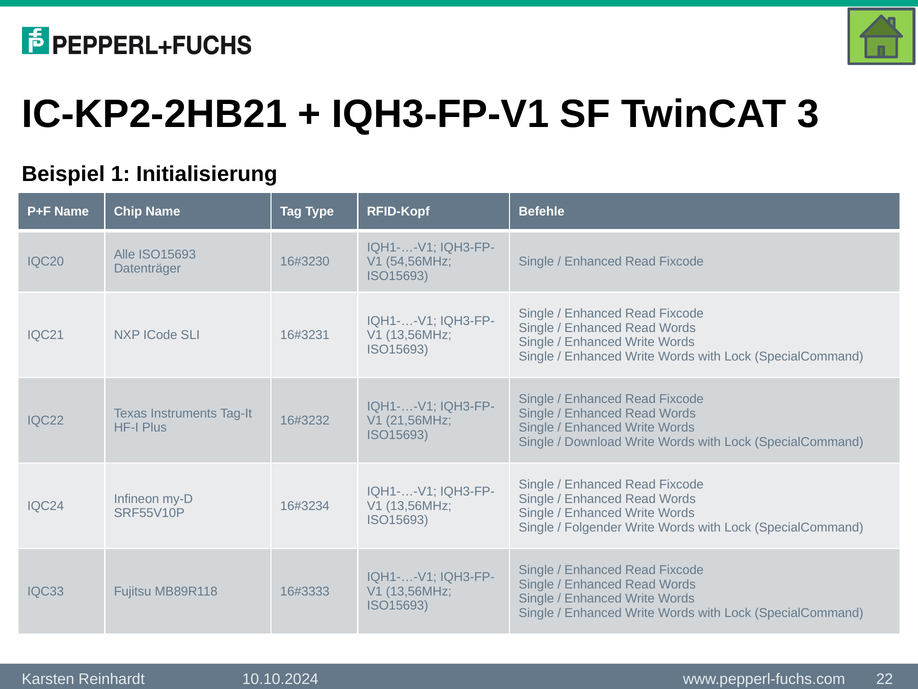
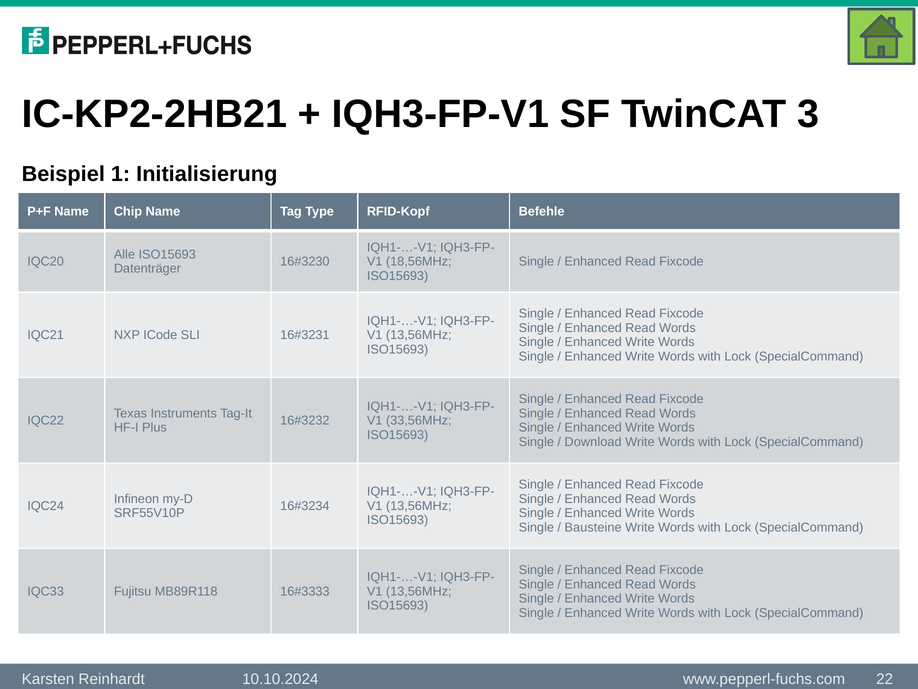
54,56MHz: 54,56MHz -> 18,56MHz
21,56MHz: 21,56MHz -> 33,56MHz
Folgender: Folgender -> Bausteine
